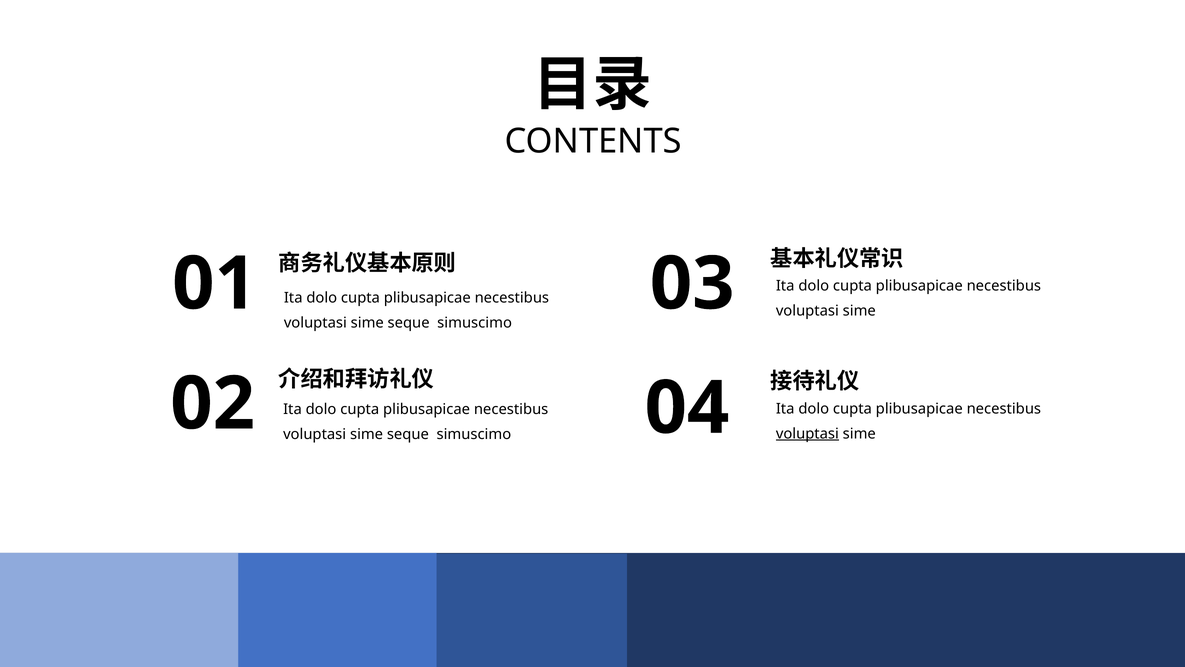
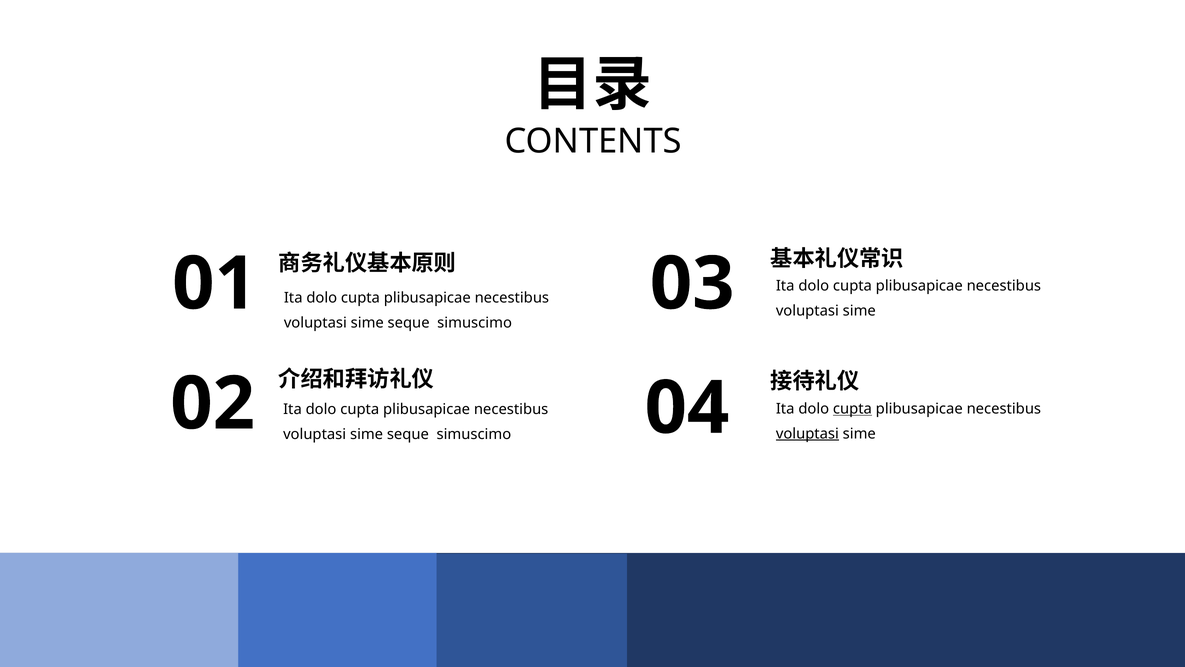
cupta at (852, 409) underline: none -> present
